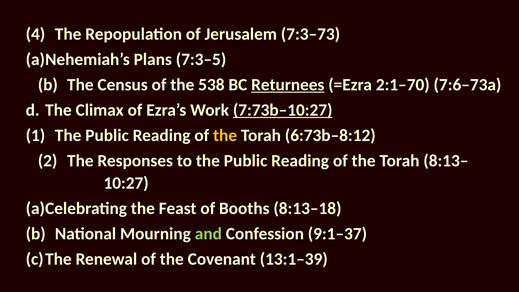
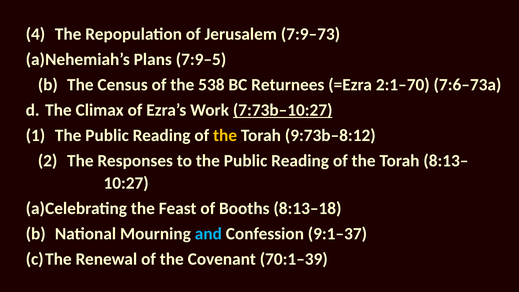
7:3–73: 7:3–73 -> 7:9–73
7:3–5: 7:3–5 -> 7:9–5
Returnees underline: present -> none
6:73b–8:12: 6:73b–8:12 -> 9:73b–8:12
and colour: light green -> light blue
13:1–39: 13:1–39 -> 70:1–39
